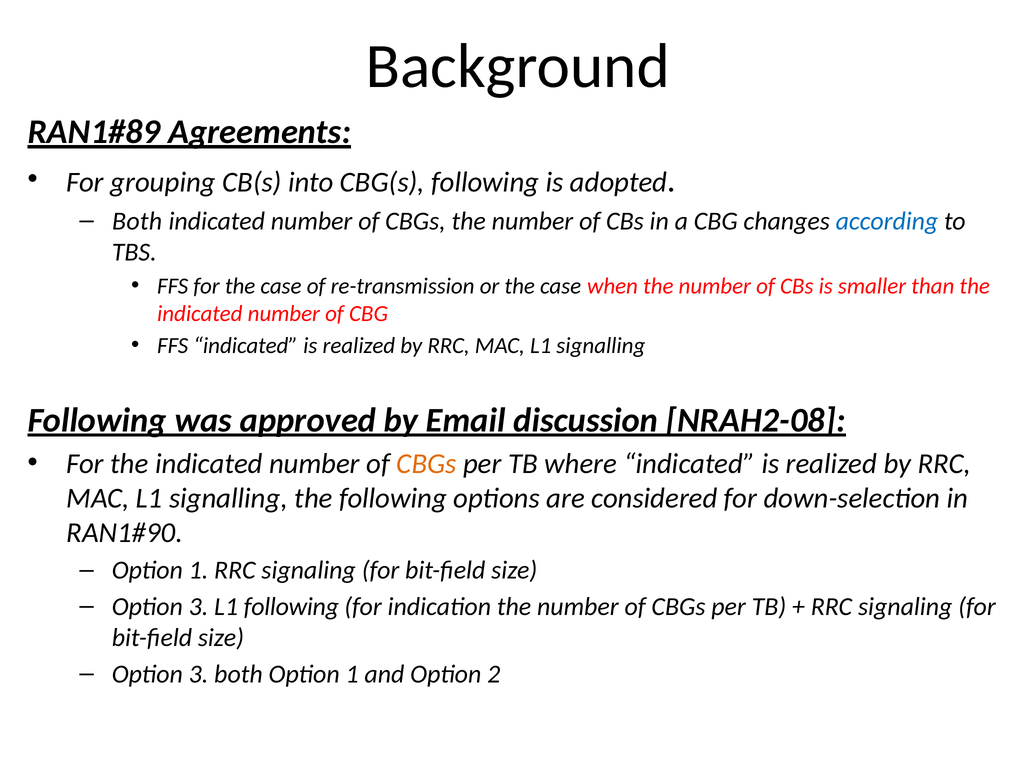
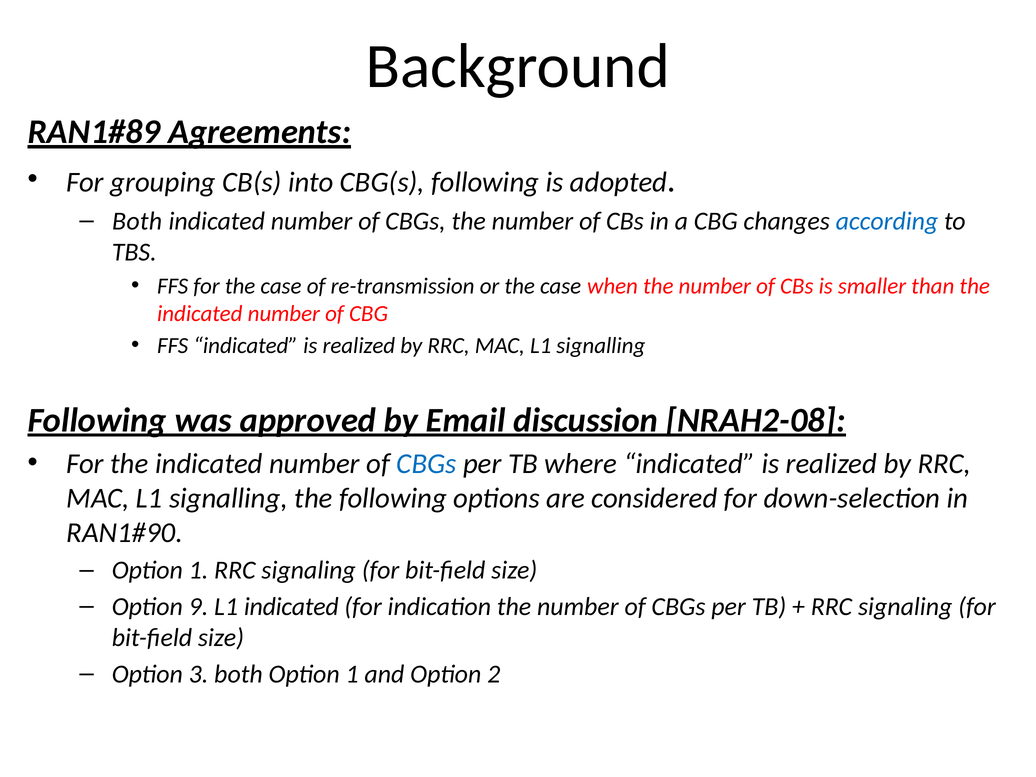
CBGs at (427, 464) colour: orange -> blue
3 at (199, 607): 3 -> 9
L1 following: following -> indicated
